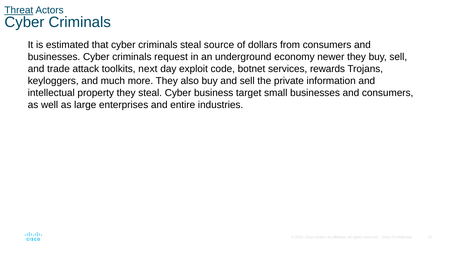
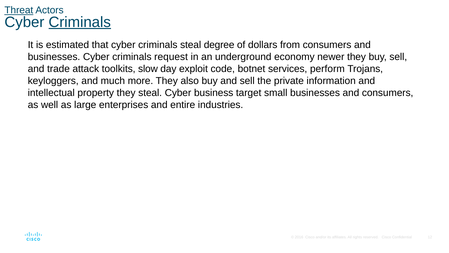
Criminals at (80, 22) underline: none -> present
source: source -> degree
next: next -> slow
rewards: rewards -> perform
